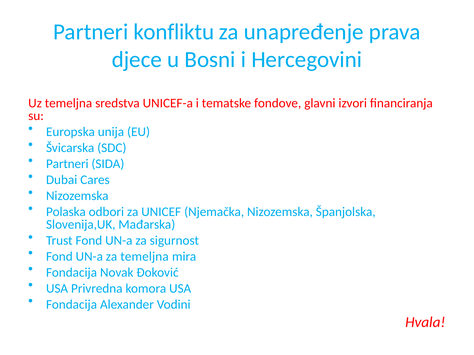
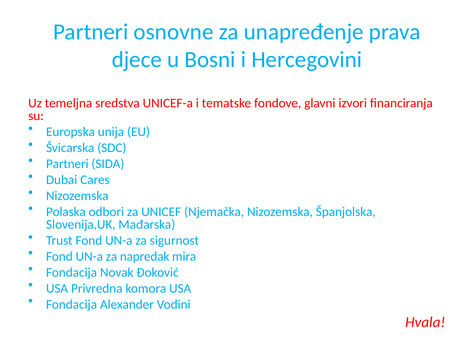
konfliktu: konfliktu -> osnovne
za temeljna: temeljna -> napredak
